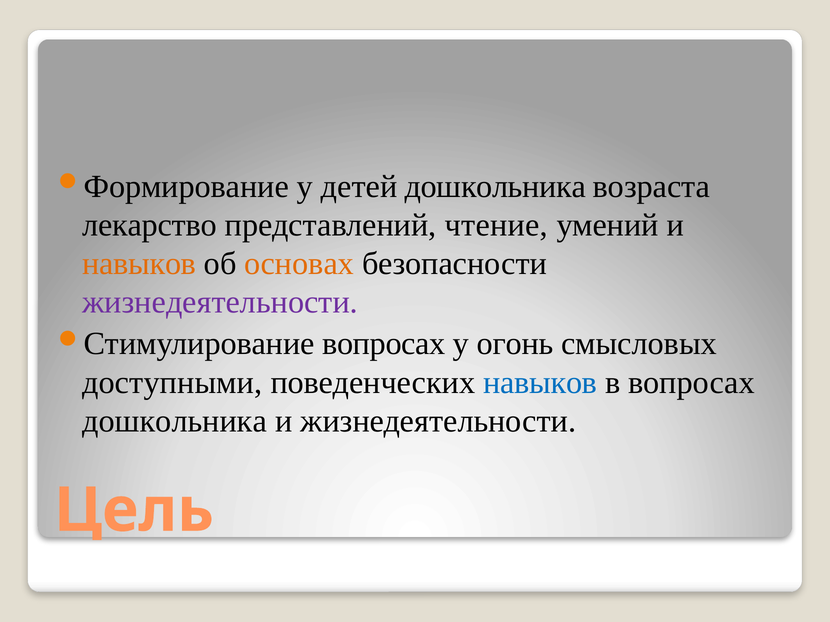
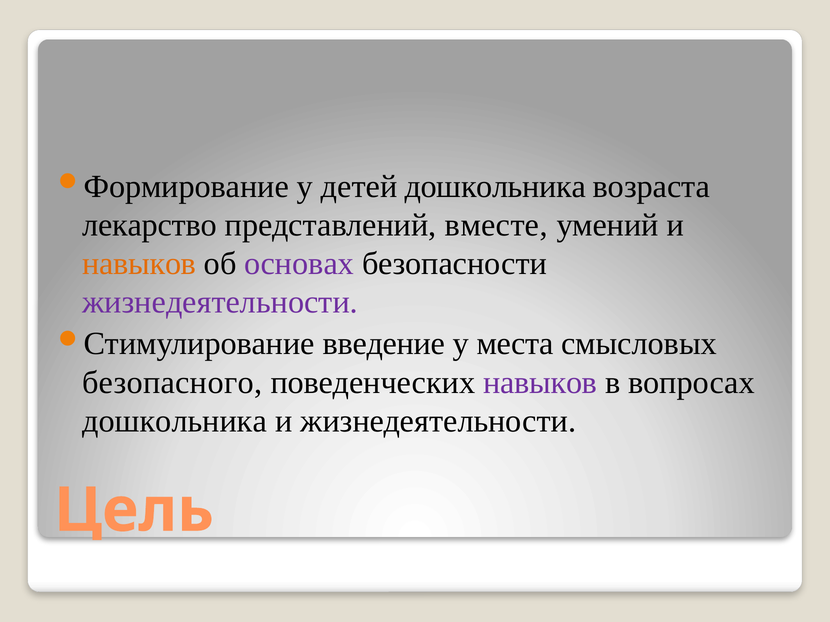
чтение: чтение -> вместе
основах colour: orange -> purple
вопросах at (384, 344): вопросах -> введение
огонь: огонь -> места
доступными: доступными -> безопасного
навыков at (540, 383) colour: blue -> purple
